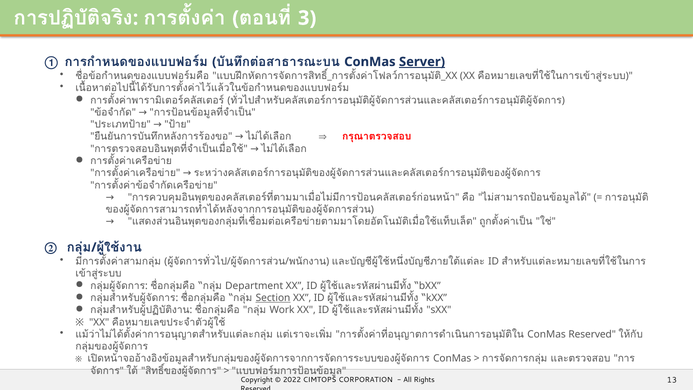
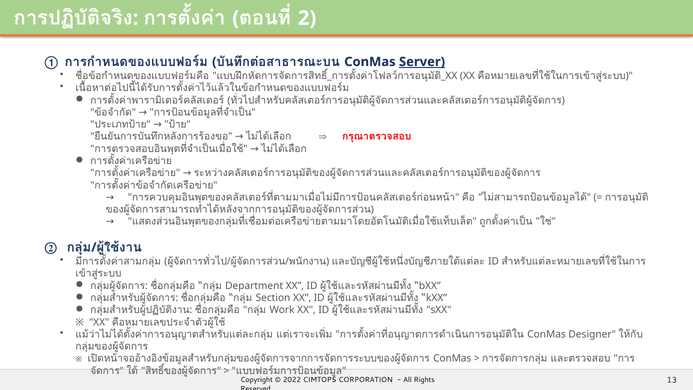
3: 3 -> 2
Section underline: present -> none
ConMas Reserved: Reserved -> Designer
